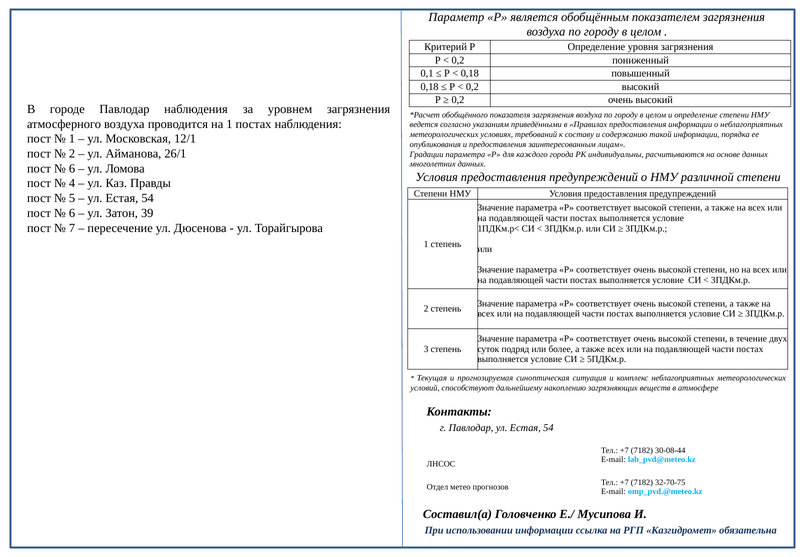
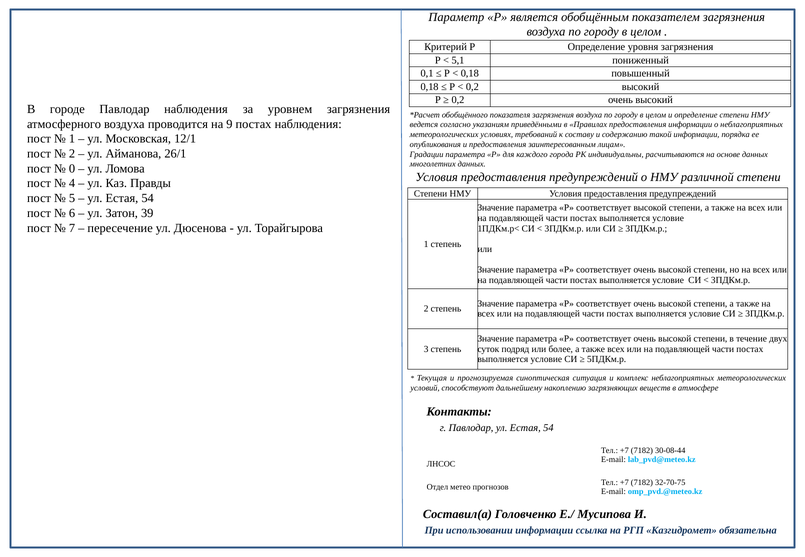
0,2 at (458, 60): 0,2 -> 5,1
на 1: 1 -> 9
6 at (72, 169): 6 -> 0
